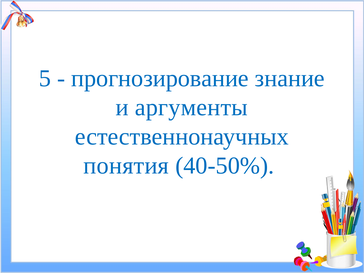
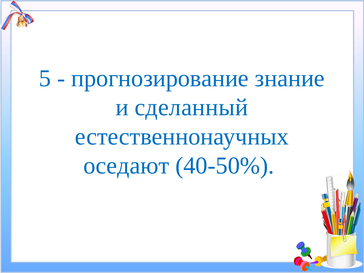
аргументы: аргументы -> сделанный
понятия: понятия -> оседают
